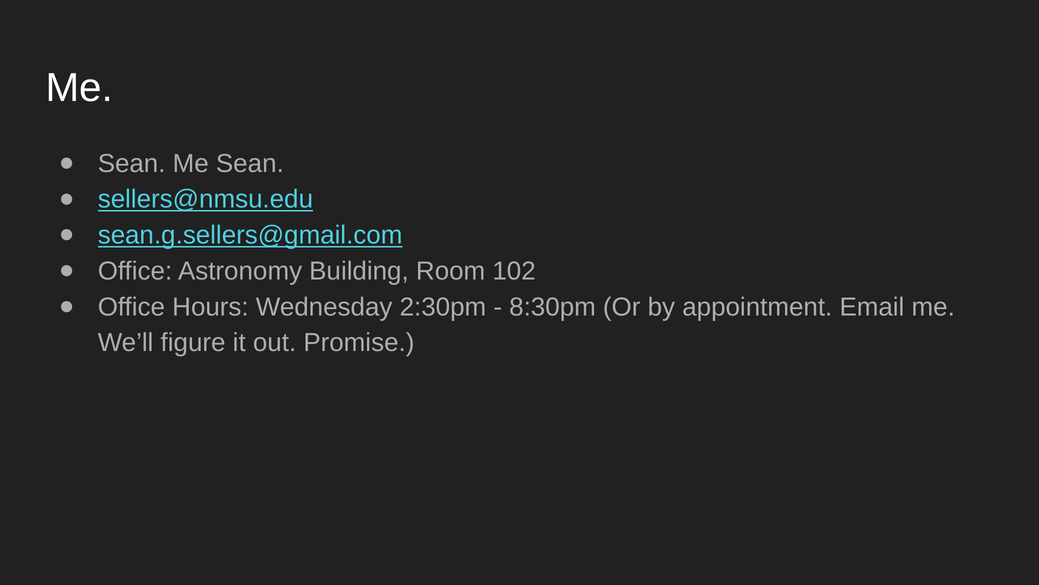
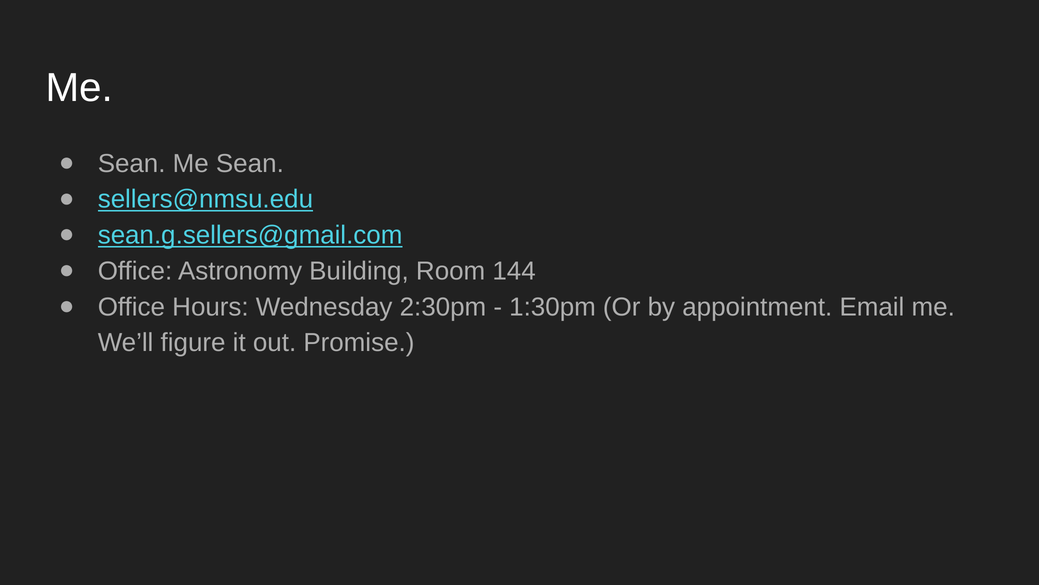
102: 102 -> 144
8:30pm: 8:30pm -> 1:30pm
